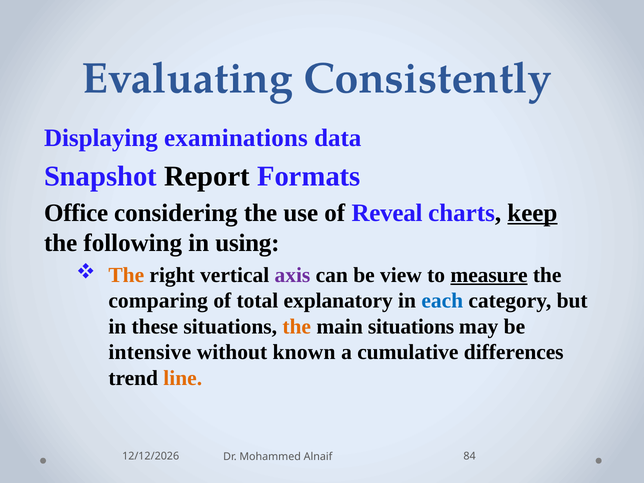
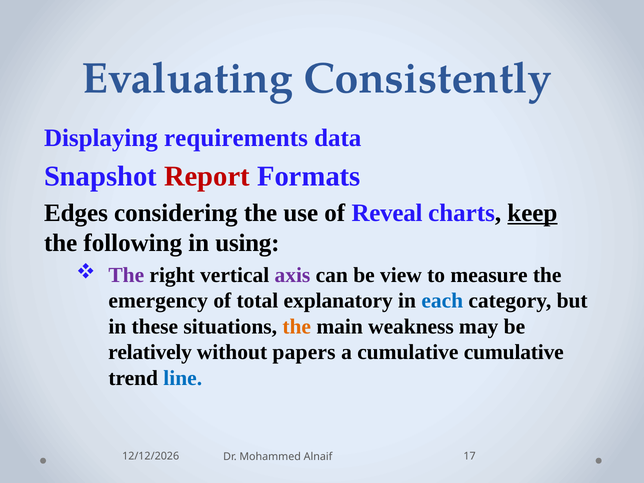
examinations: examinations -> requirements
Report colour: black -> red
Office: Office -> Edges
The at (126, 275) colour: orange -> purple
measure underline: present -> none
comparing: comparing -> emergency
main situations: situations -> weakness
intensive: intensive -> relatively
known: known -> papers
cumulative differences: differences -> cumulative
line colour: orange -> blue
84: 84 -> 17
